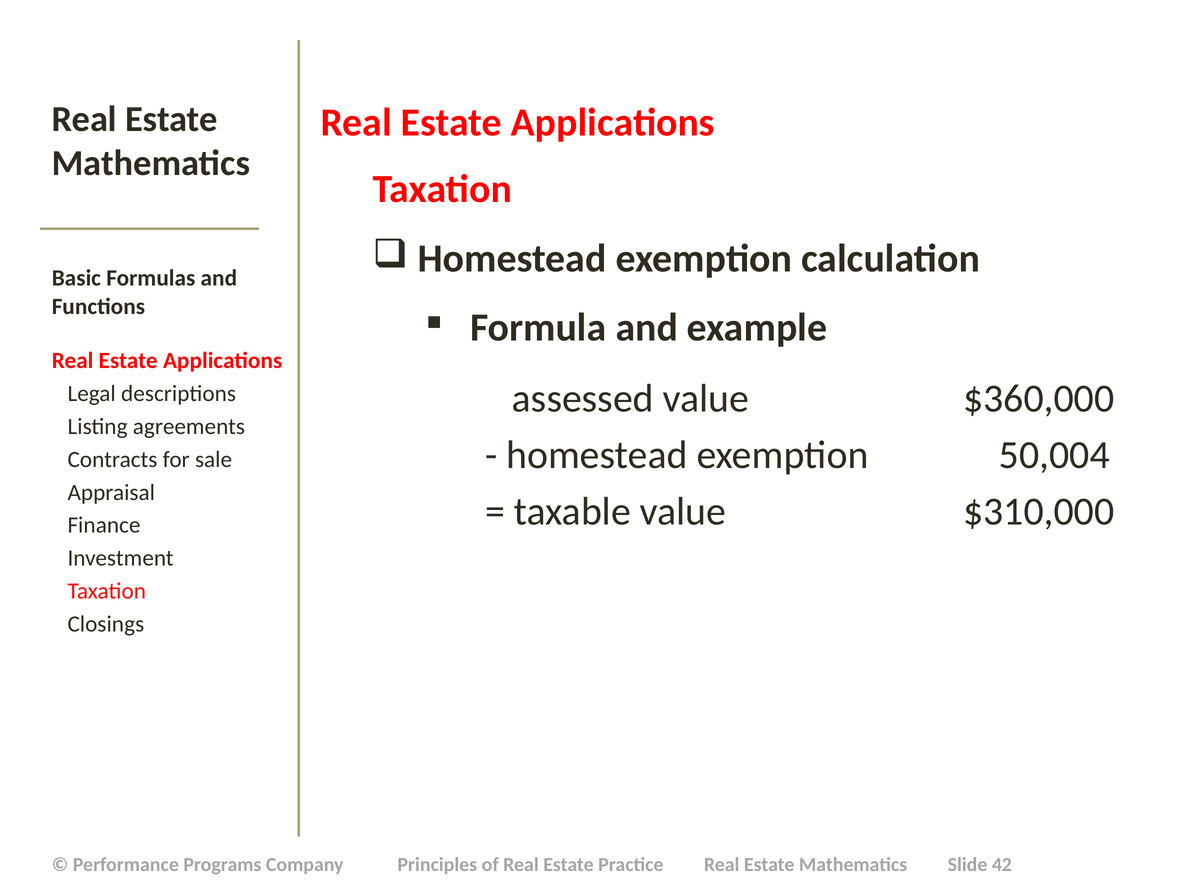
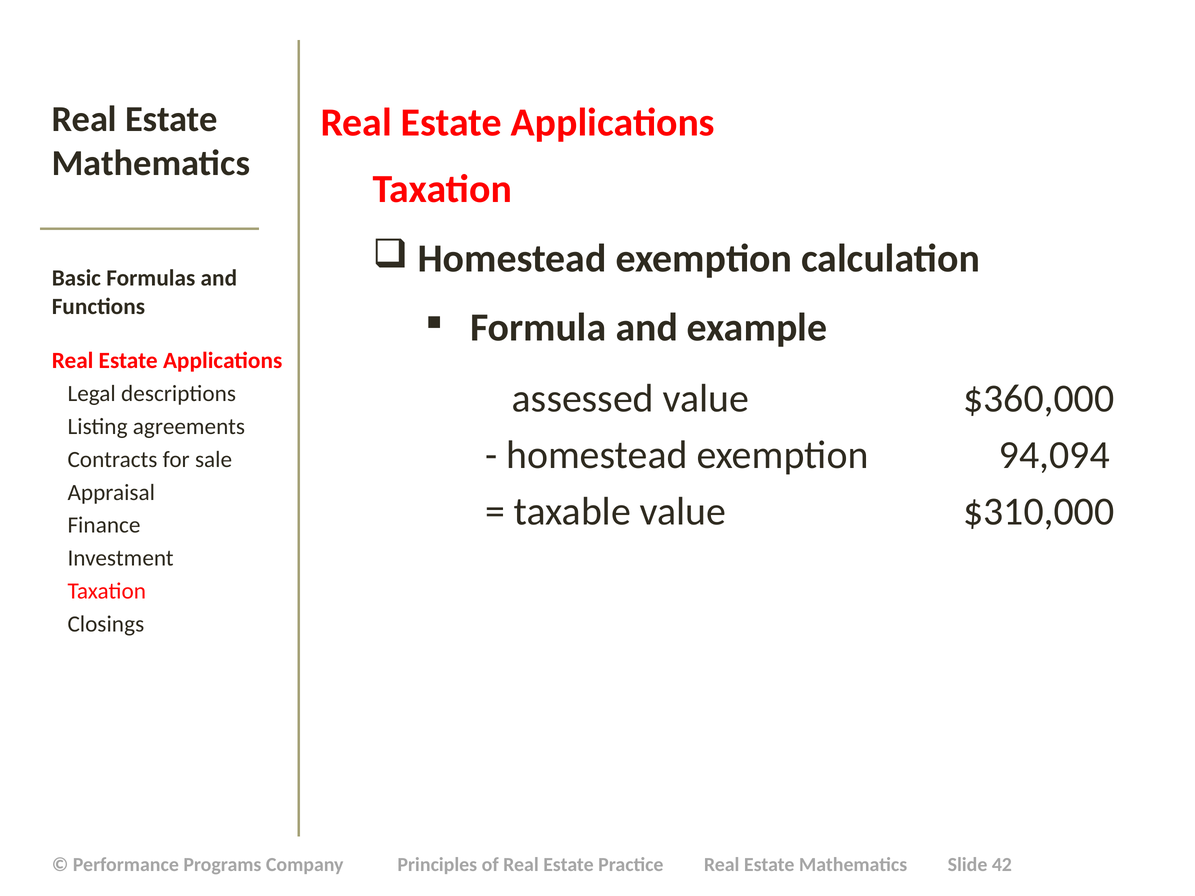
50,004: 50,004 -> 94,094
